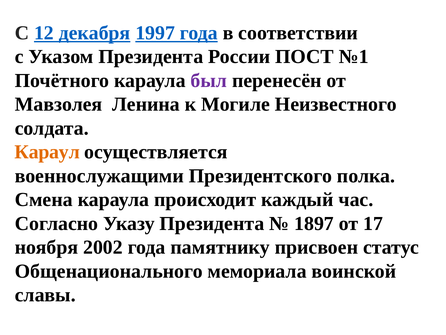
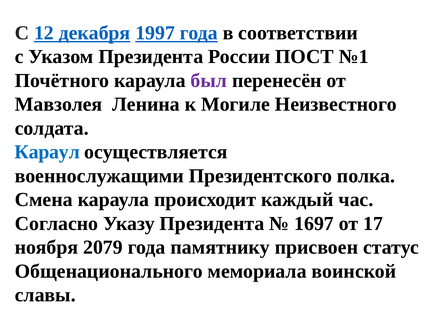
Караул colour: orange -> blue
1897: 1897 -> 1697
2002: 2002 -> 2079
